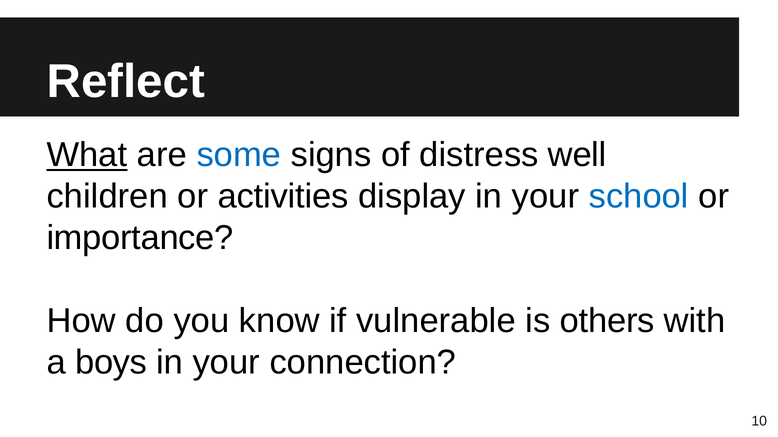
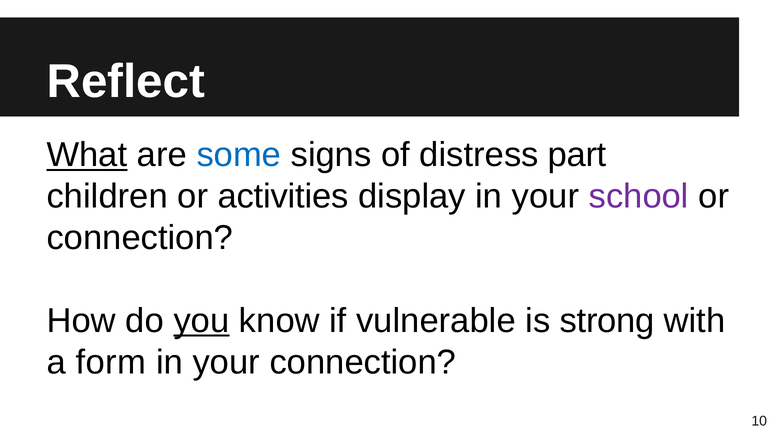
well: well -> part
school colour: blue -> purple
importance at (140, 238): importance -> connection
you underline: none -> present
others: others -> strong
boys: boys -> form
